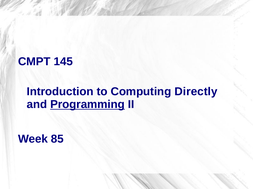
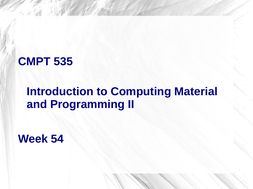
145: 145 -> 535
Directly: Directly -> Material
Programming underline: present -> none
85: 85 -> 54
